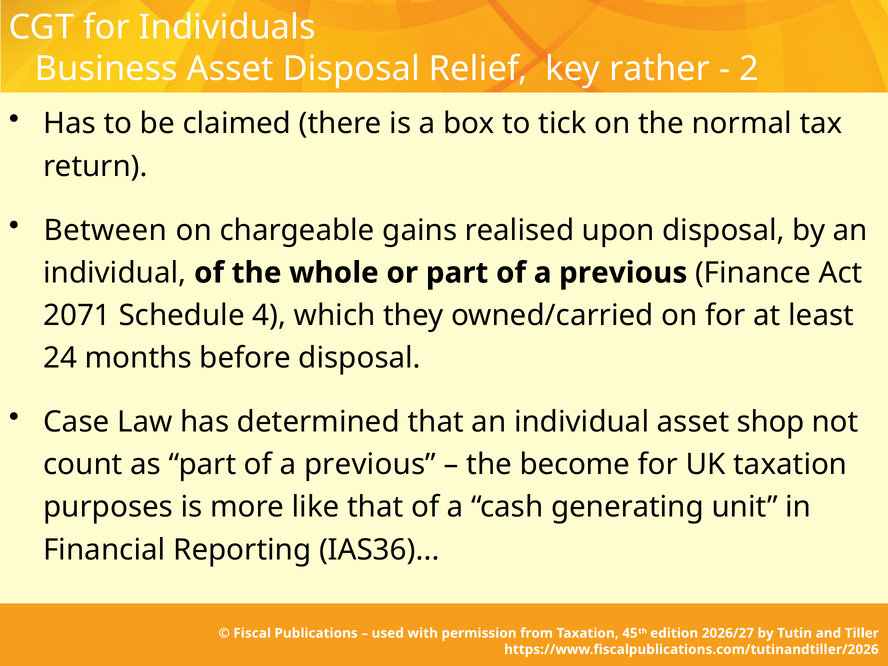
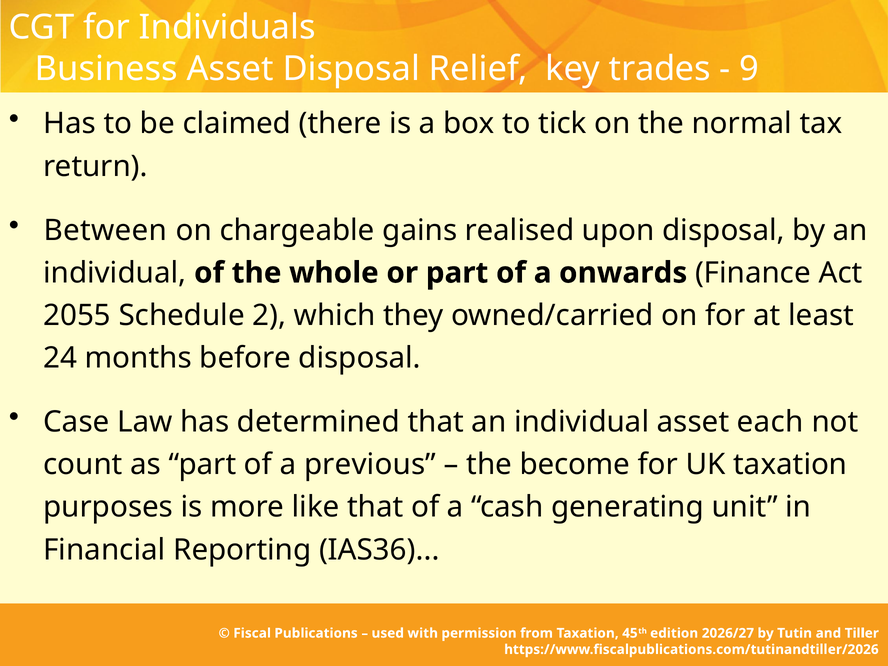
rather: rather -> trades
2: 2 -> 9
previous at (623, 273): previous -> onwards
2071: 2071 -> 2055
4: 4 -> 2
shop: shop -> each
